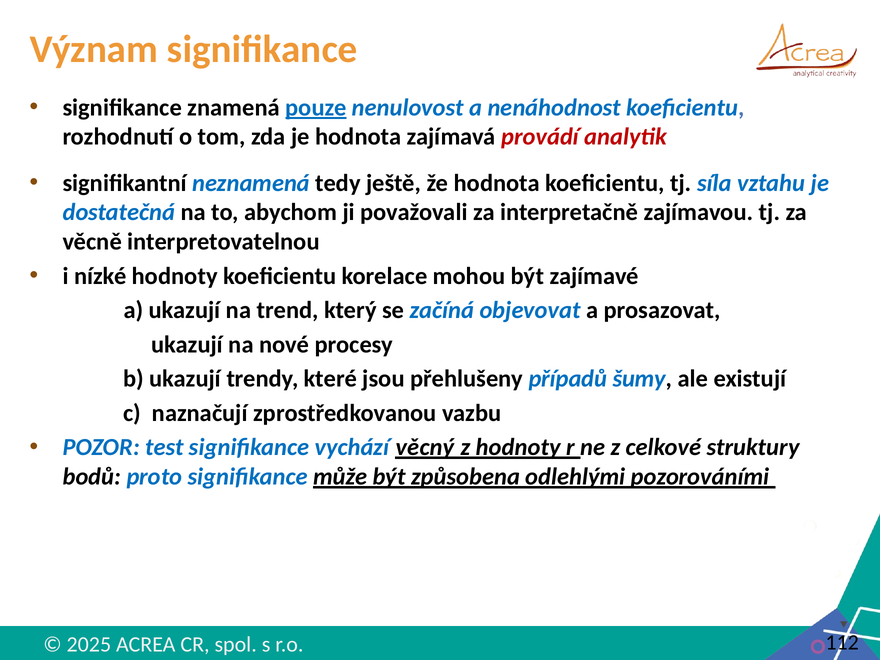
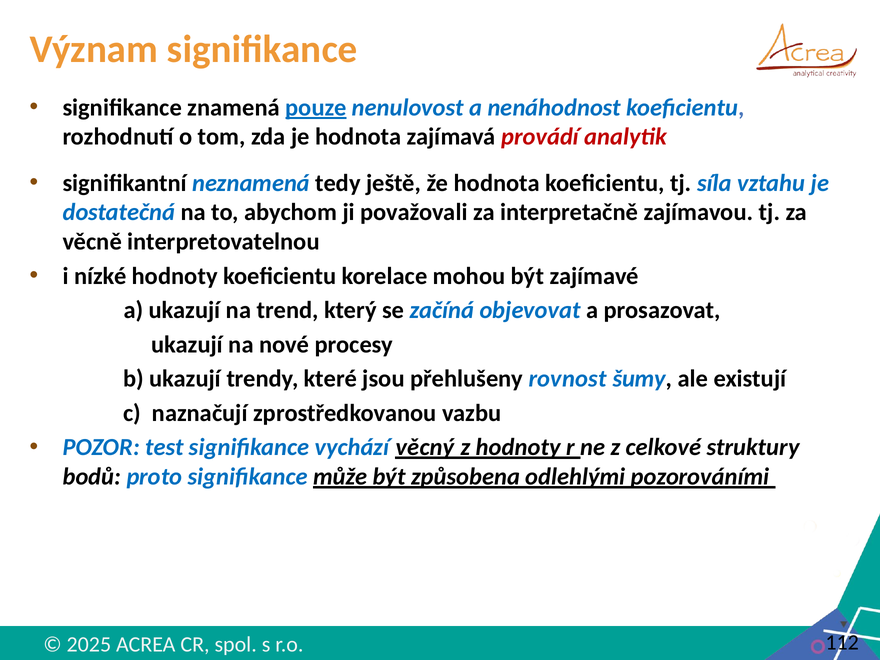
případů: případů -> rovnost
